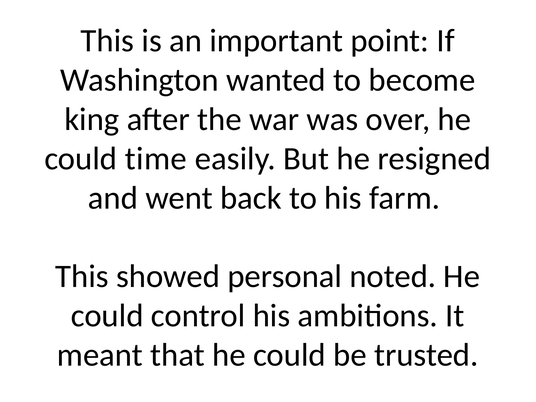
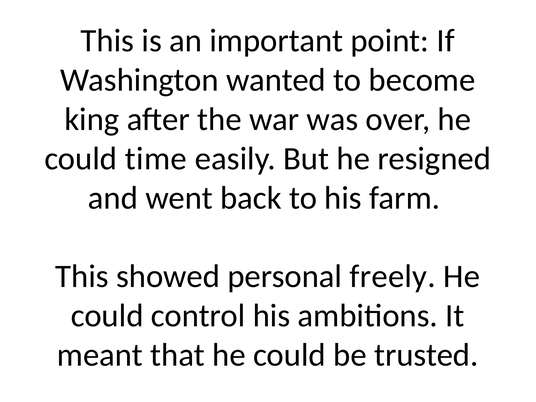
noted: noted -> freely
